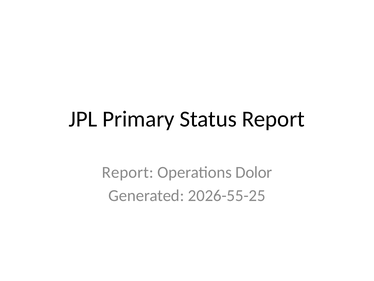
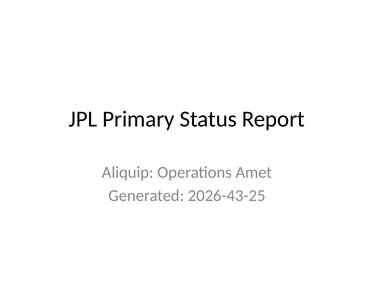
Report at (128, 172): Report -> Aliquip
Dolor: Dolor -> Amet
2026-55-25: 2026-55-25 -> 2026-43-25
